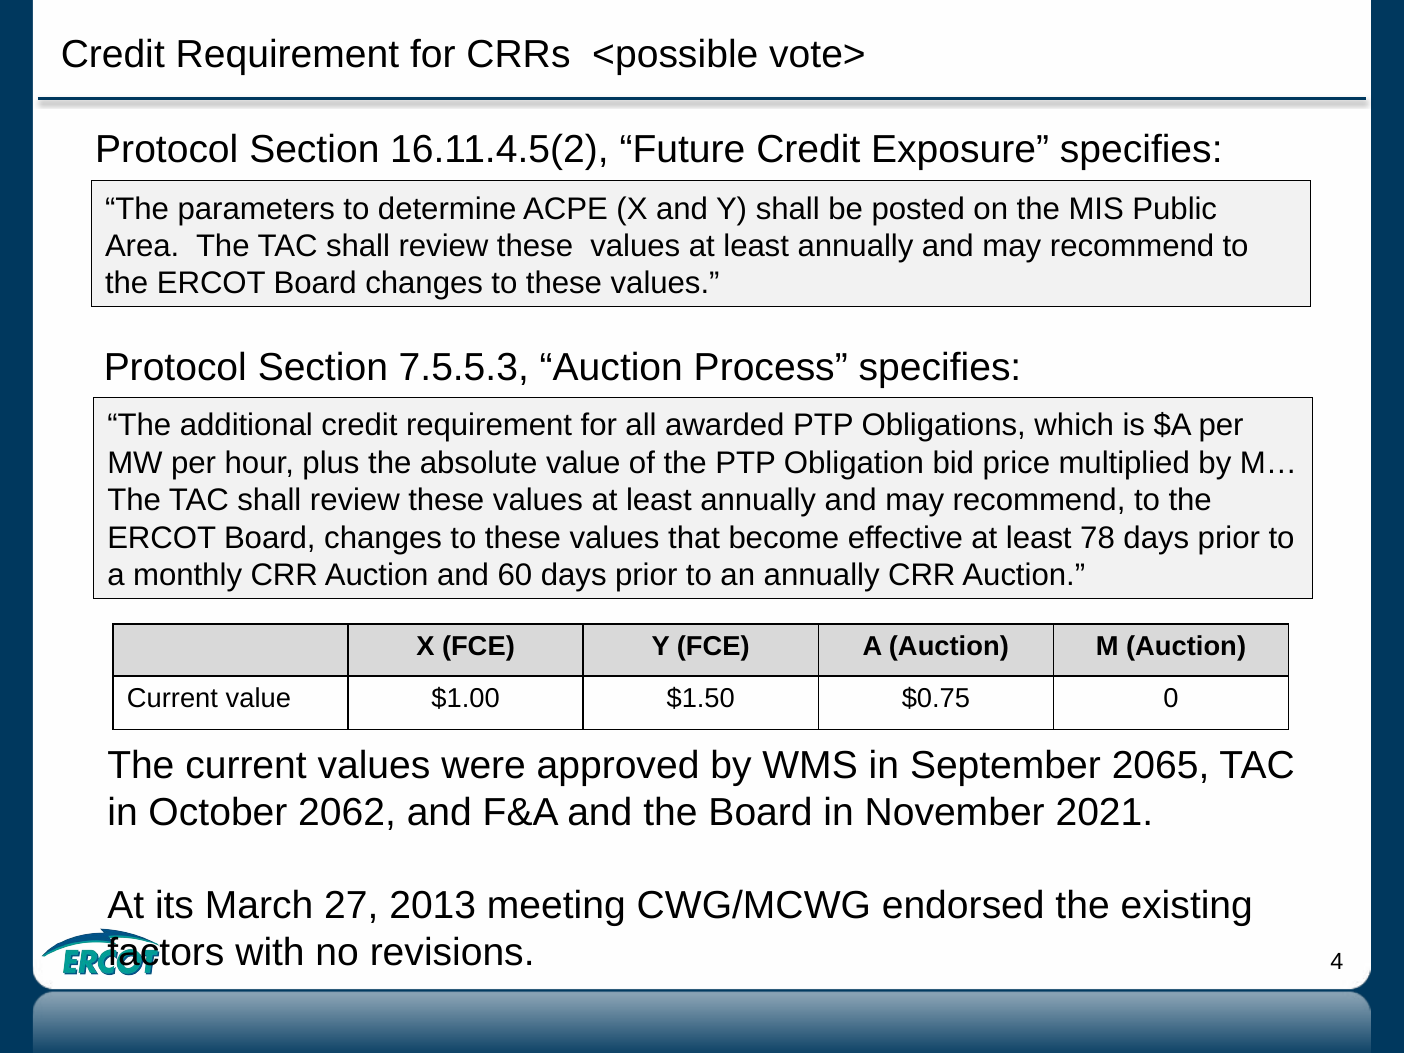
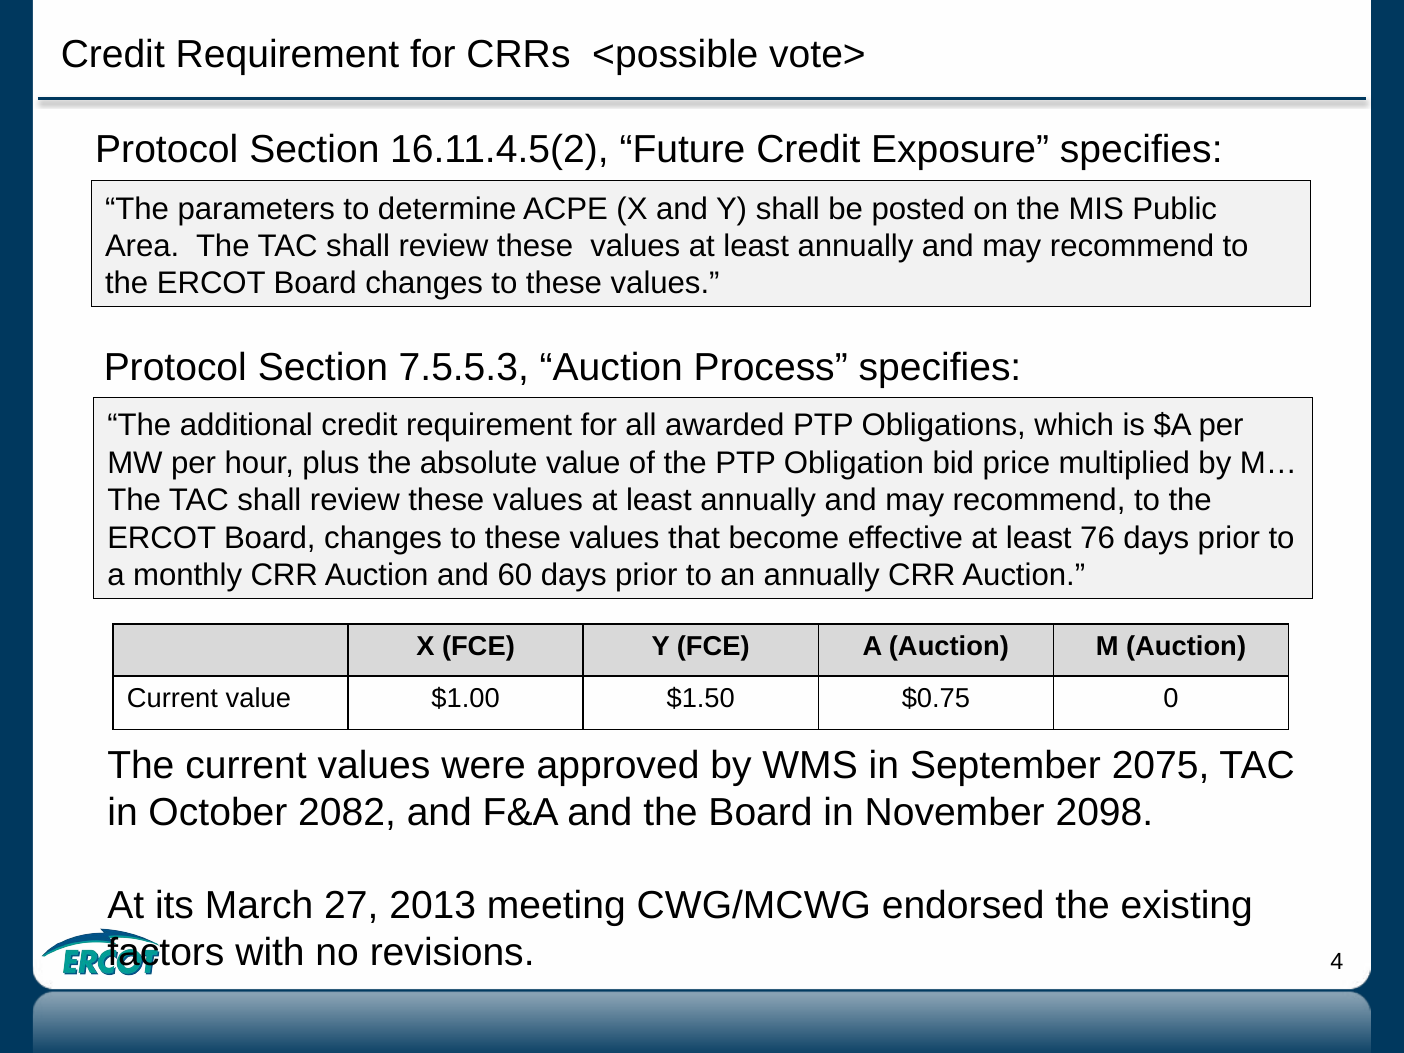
78: 78 -> 76
2065: 2065 -> 2075
2062: 2062 -> 2082
2021: 2021 -> 2098
